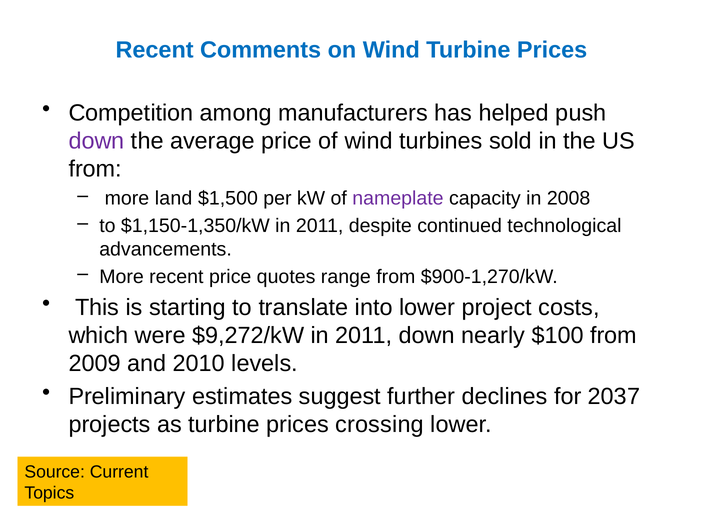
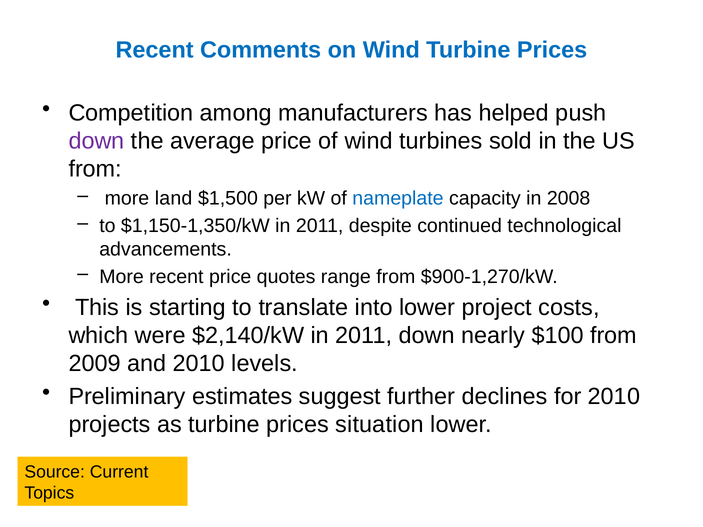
nameplate colour: purple -> blue
$9,272/kW: $9,272/kW -> $2,140/kW
for 2037: 2037 -> 2010
crossing: crossing -> situation
